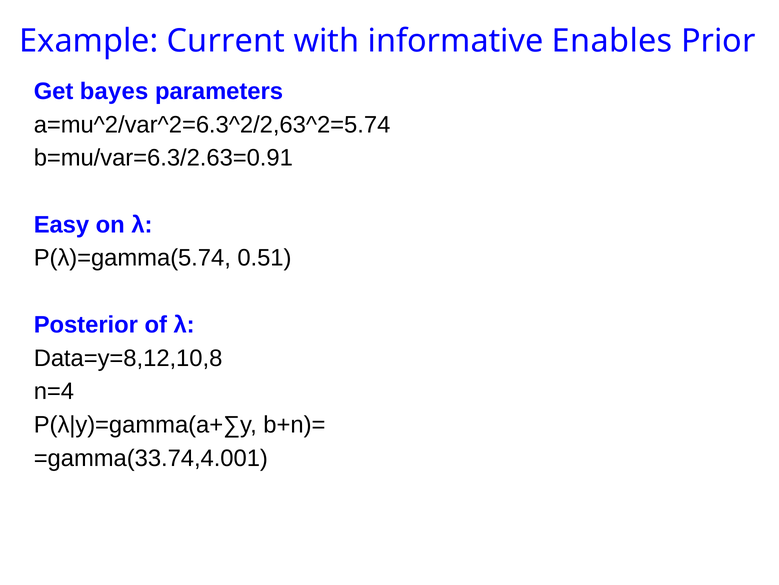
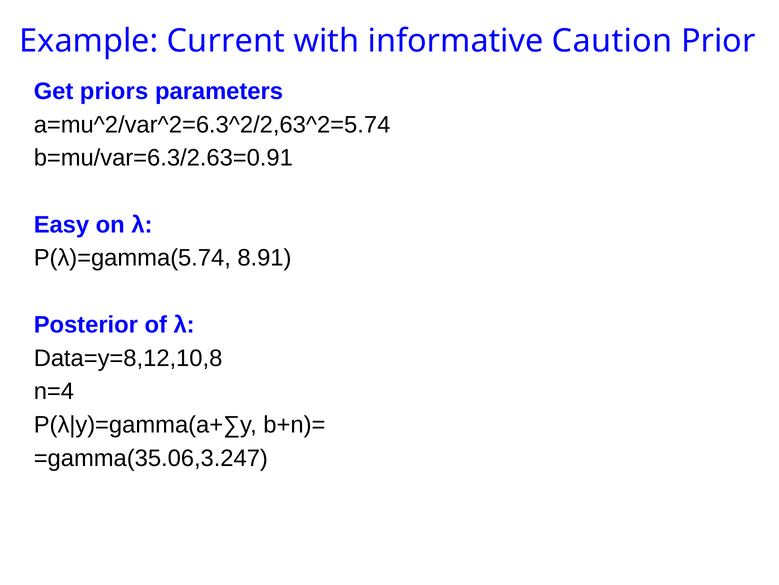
Enables: Enables -> Caution
bayes: bayes -> priors
0.51: 0.51 -> 8.91
=gamma(33.74,4.001: =gamma(33.74,4.001 -> =gamma(35.06,3.247
